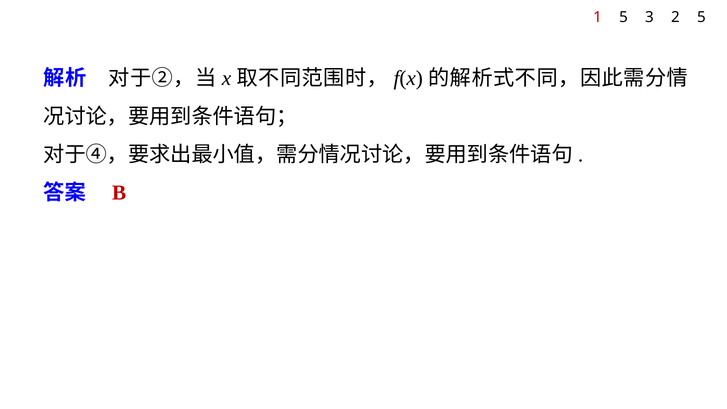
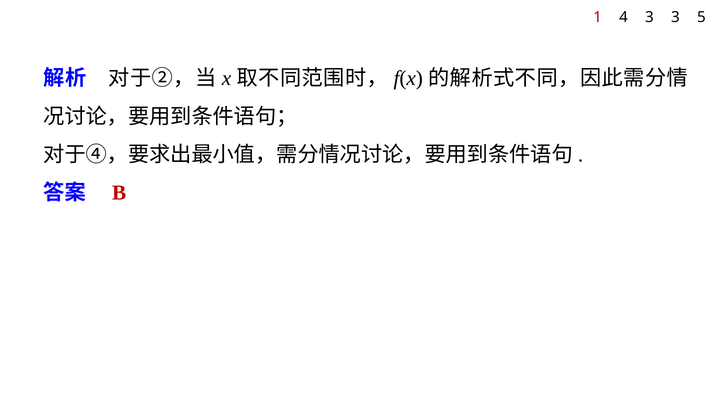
1 5: 5 -> 4
3 2: 2 -> 3
